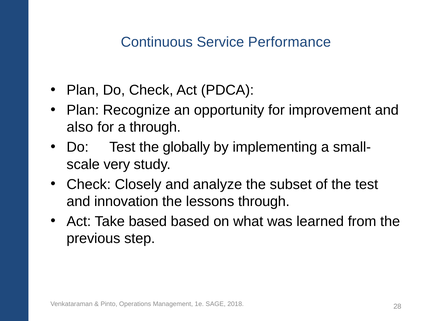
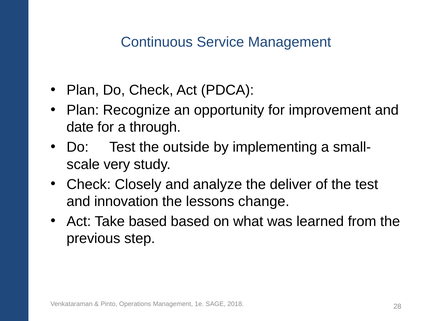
Service Performance: Performance -> Management
also: also -> date
globally: globally -> outside
subset: subset -> deliver
lessons through: through -> change
